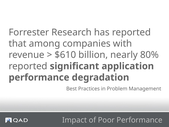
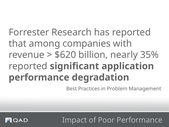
$610: $610 -> $620
80%: 80% -> 35%
